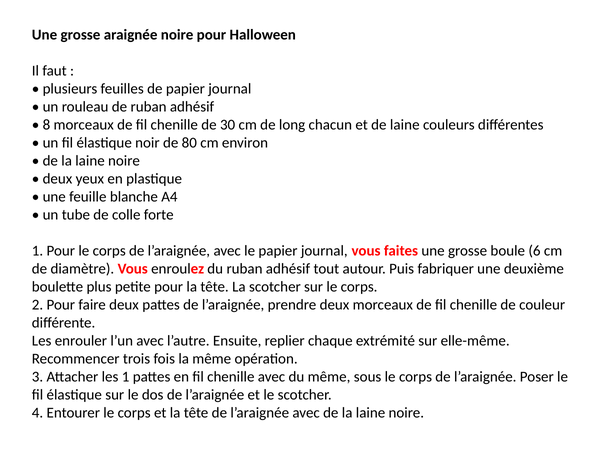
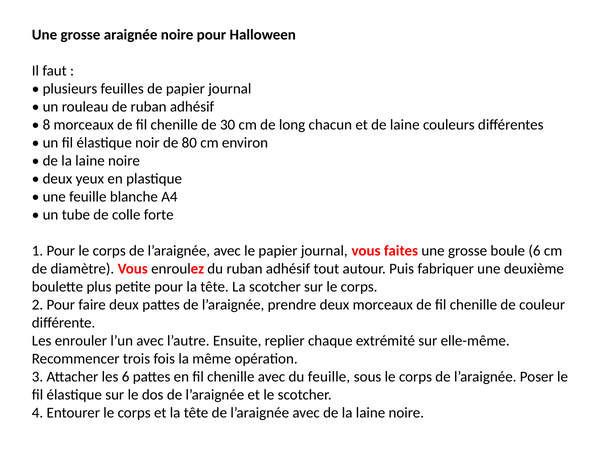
les 1: 1 -> 6
du même: même -> feuille
